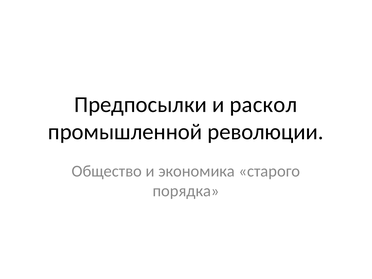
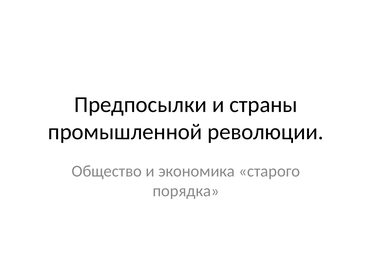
раскол: раскол -> страны
